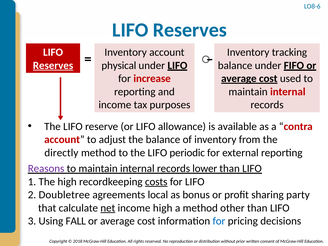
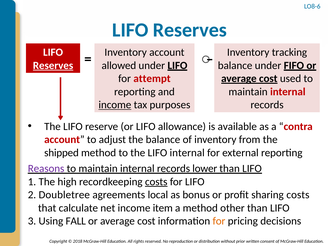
physical: physical -> allowed
increase: increase -> attempt
income at (115, 105) underline: none -> present
directly: directly -> shipped
LIFO periodic: periodic -> internal
sharing party: party -> costs
net underline: present -> none
income high: high -> item
for at (219, 221) colour: blue -> orange
